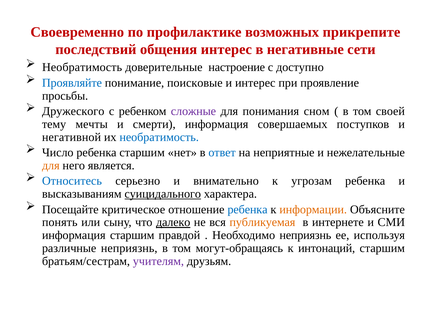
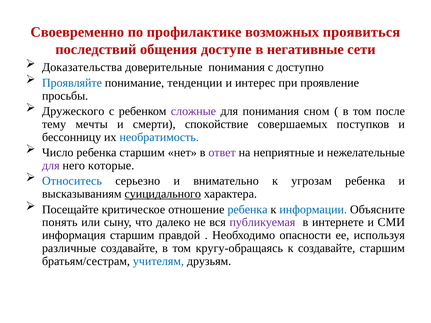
прикрепите: прикрепите -> проявиться
общения интерес: интерес -> доступе
Необратимость at (82, 67): Необратимость -> Доказательства
доверительные настроение: настроение -> понимания
поисковые: поисковые -> тенденции
своей: своей -> после
смерти информация: информация -> спокойствие
негативной: негативной -> бессонницу
ответ colour: blue -> purple
для at (51, 166) colour: orange -> purple
является: является -> которые
информации colour: orange -> blue
далеко underline: present -> none
публикуемая colour: orange -> purple
Необходимо неприязнь: неприязнь -> опасности
различные неприязнь: неприязнь -> создавайте
могут-обращаясь: могут-обращаясь -> кругу-обращаясь
к интонаций: интонаций -> создавайте
учителям colour: purple -> blue
